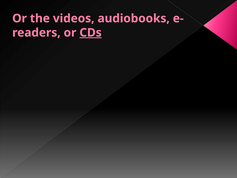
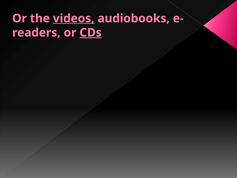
videos underline: none -> present
